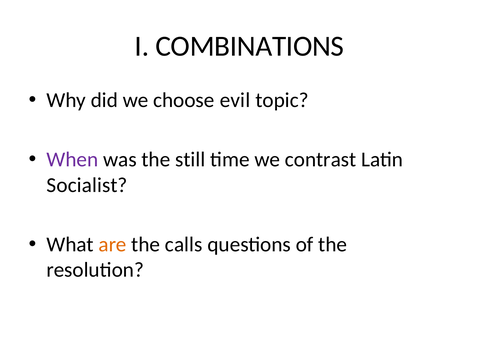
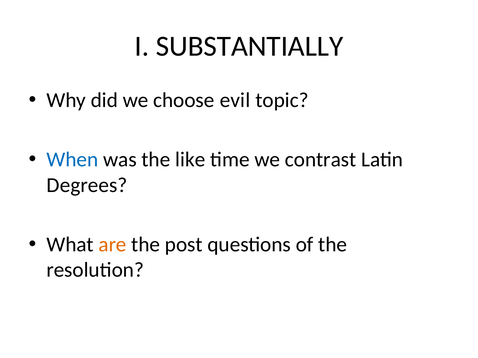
COMBINATIONS: COMBINATIONS -> SUBSTANTIALLY
When colour: purple -> blue
still: still -> like
Socialist: Socialist -> Degrees
calls: calls -> post
